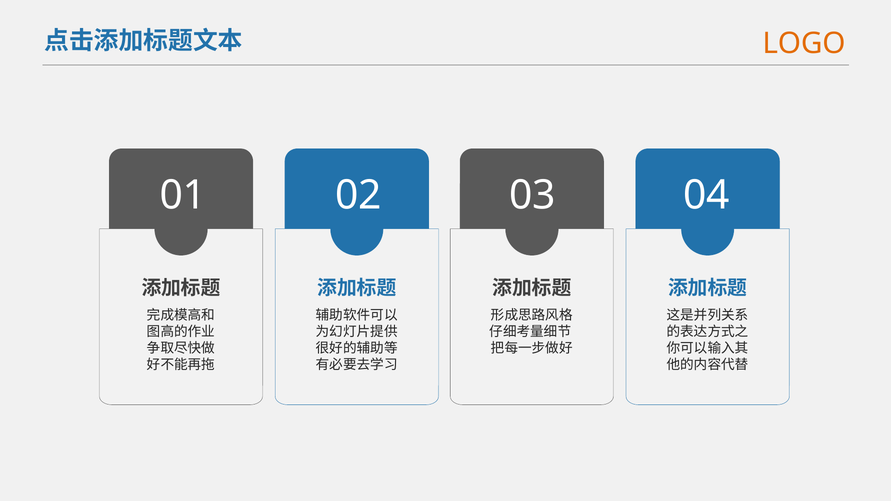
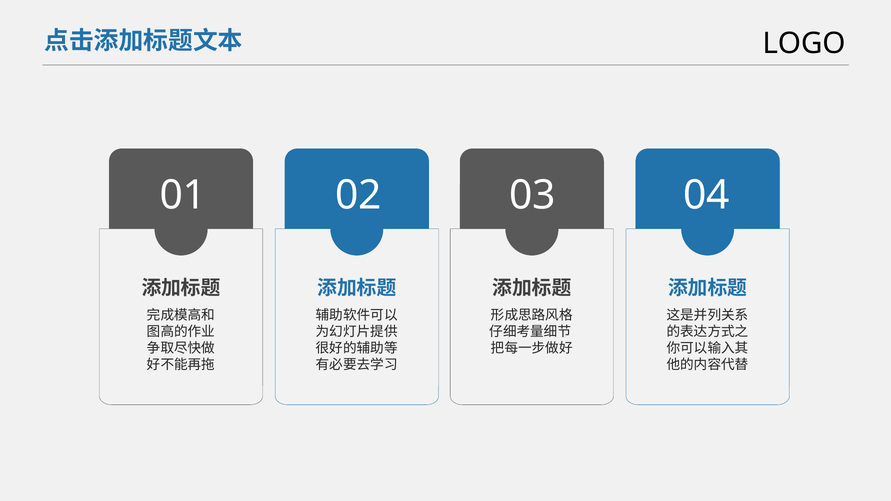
LOGO colour: orange -> black
